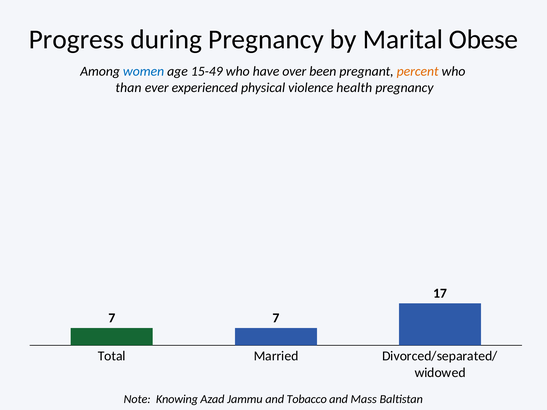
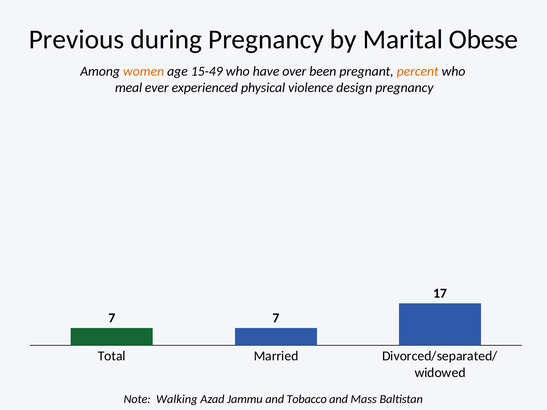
Progress: Progress -> Previous
women colour: blue -> orange
than: than -> meal
health: health -> design
Knowing: Knowing -> Walking
